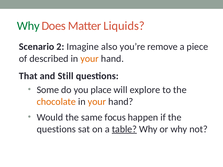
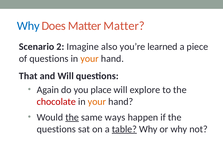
Why at (28, 26) colour: green -> blue
Matter Liquids: Liquids -> Matter
remove: remove -> learned
of described: described -> questions
and Still: Still -> Will
Some: Some -> Again
chocolate colour: orange -> red
the at (72, 117) underline: none -> present
focus: focus -> ways
